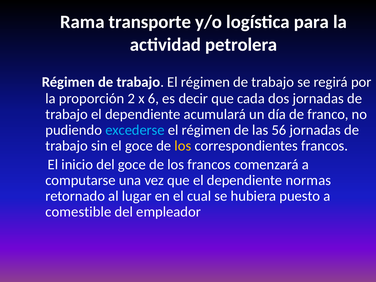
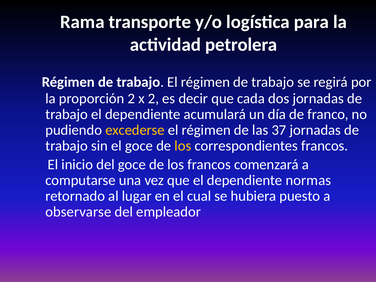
x 6: 6 -> 2
excederse colour: light blue -> yellow
56: 56 -> 37
comestible: comestible -> observarse
